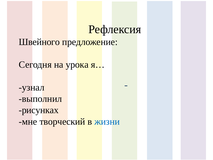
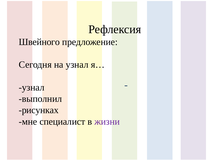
на урока: урока -> узнал
творческий: творческий -> специалист
жизни colour: blue -> purple
